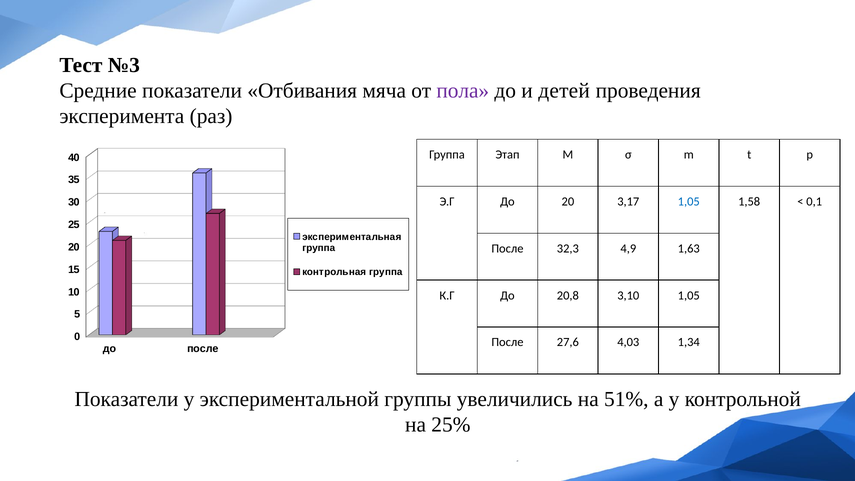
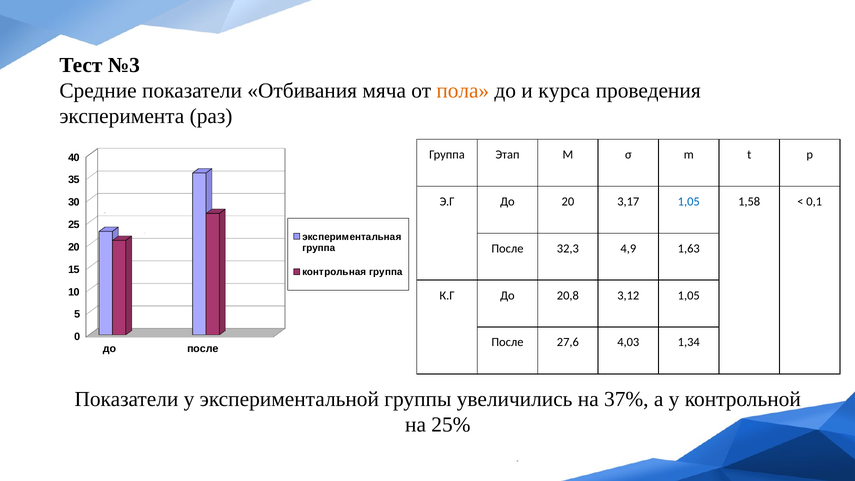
пола colour: purple -> orange
детей: детей -> курса
3,10: 3,10 -> 3,12
51%: 51% -> 37%
